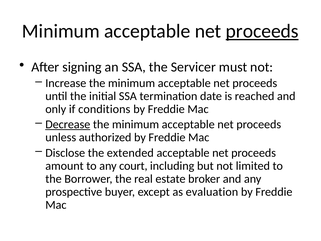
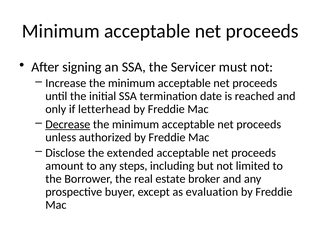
proceeds at (262, 31) underline: present -> none
conditions: conditions -> letterhead
court: court -> steps
